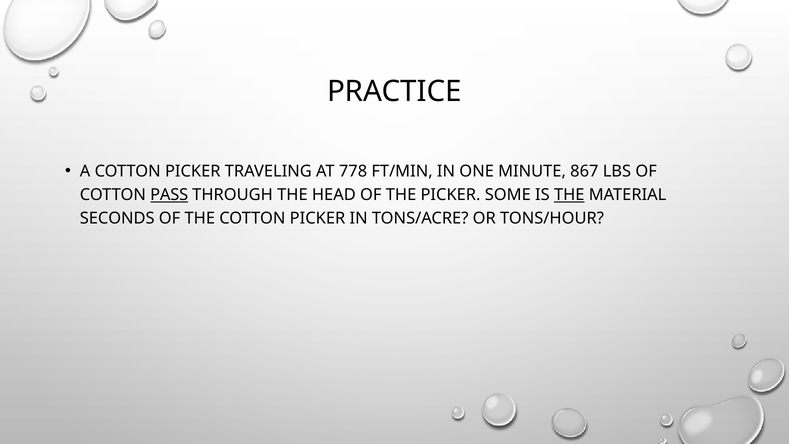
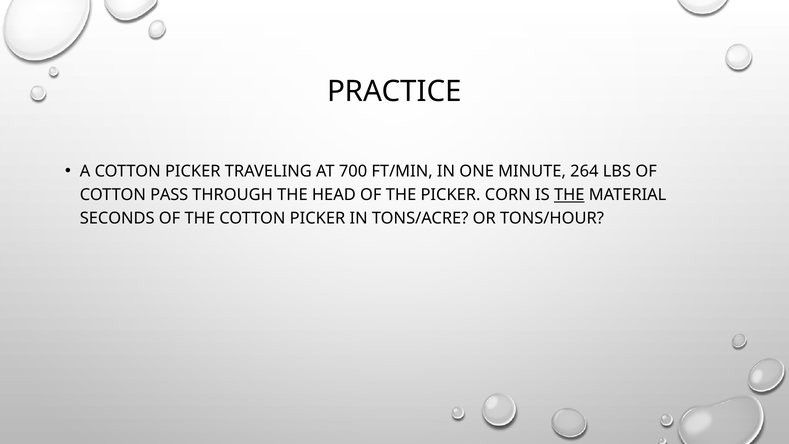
778: 778 -> 700
867: 867 -> 264
PASS underline: present -> none
SOME: SOME -> CORN
